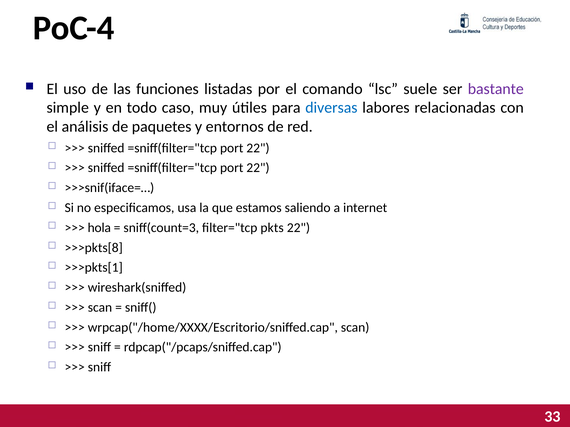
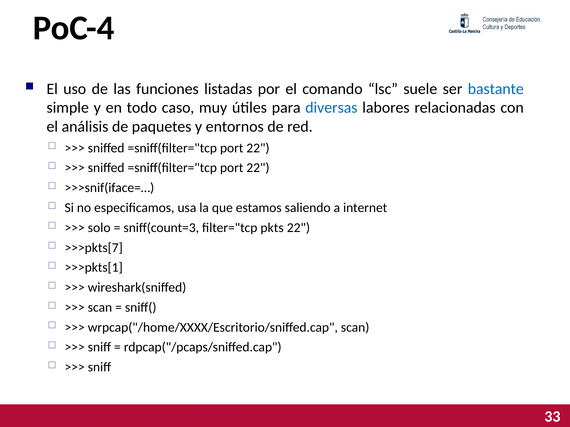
bastante colour: purple -> blue
hola: hola -> solo
>>>pkts[8: >>>pkts[8 -> >>>pkts[7
